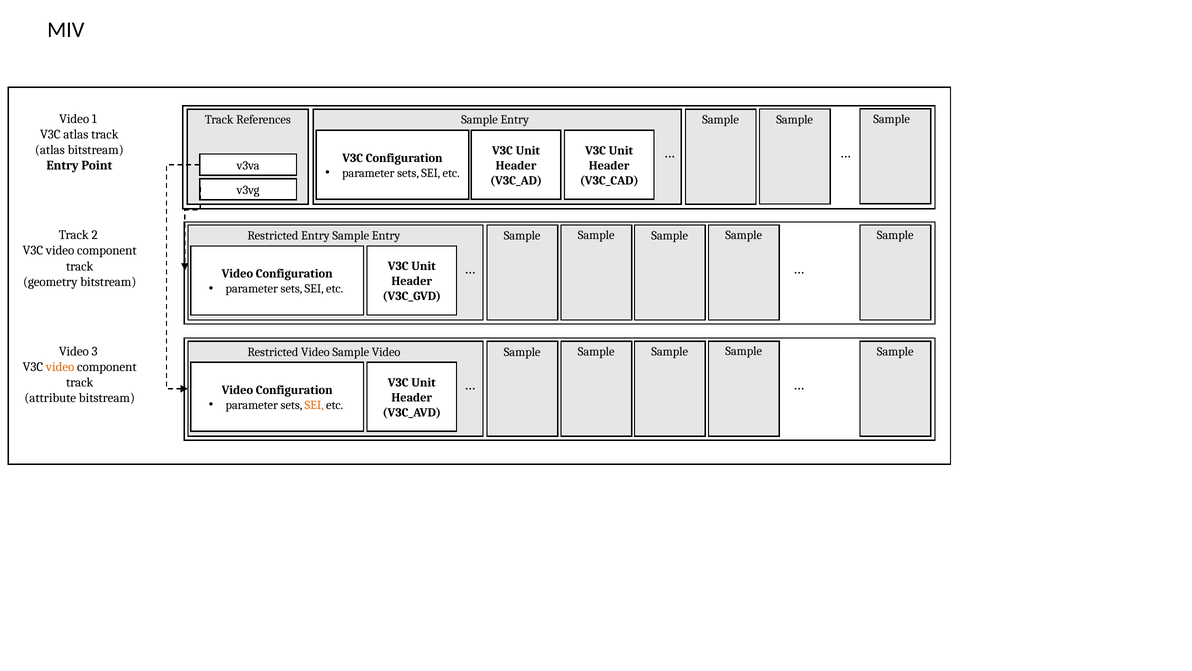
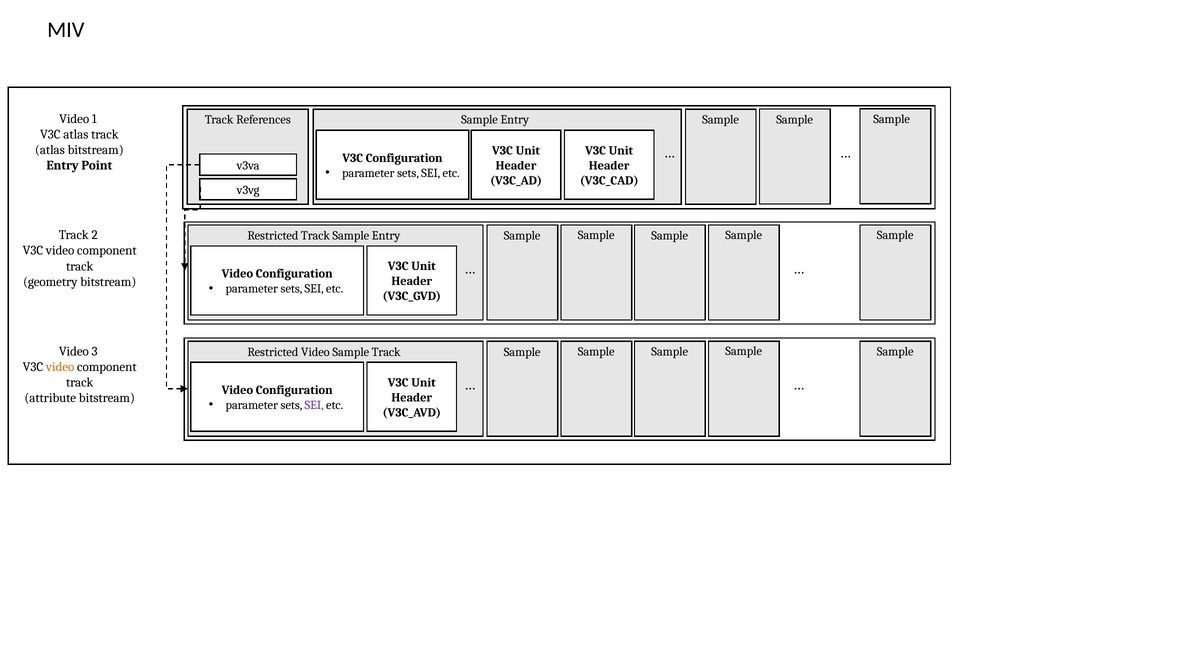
Restricted Entry: Entry -> Track
Sample Video: Video -> Track
SEI at (314, 405) colour: orange -> purple
